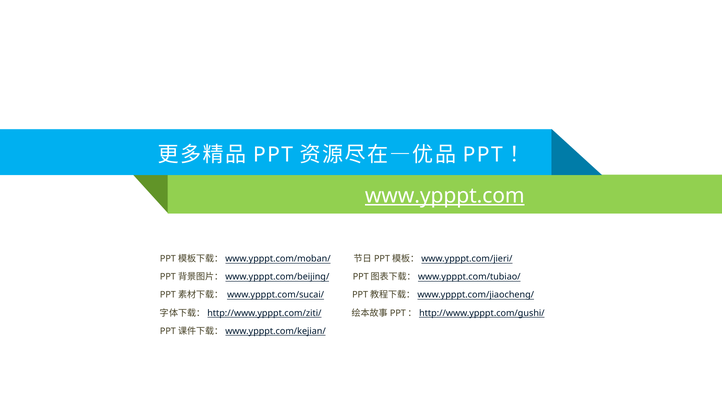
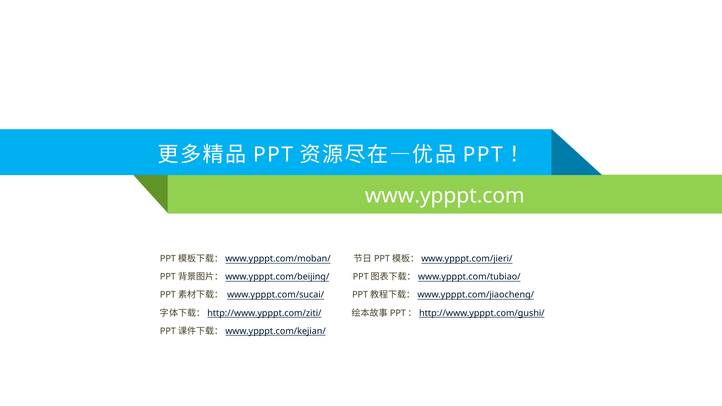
www.ypppt.com underline: present -> none
